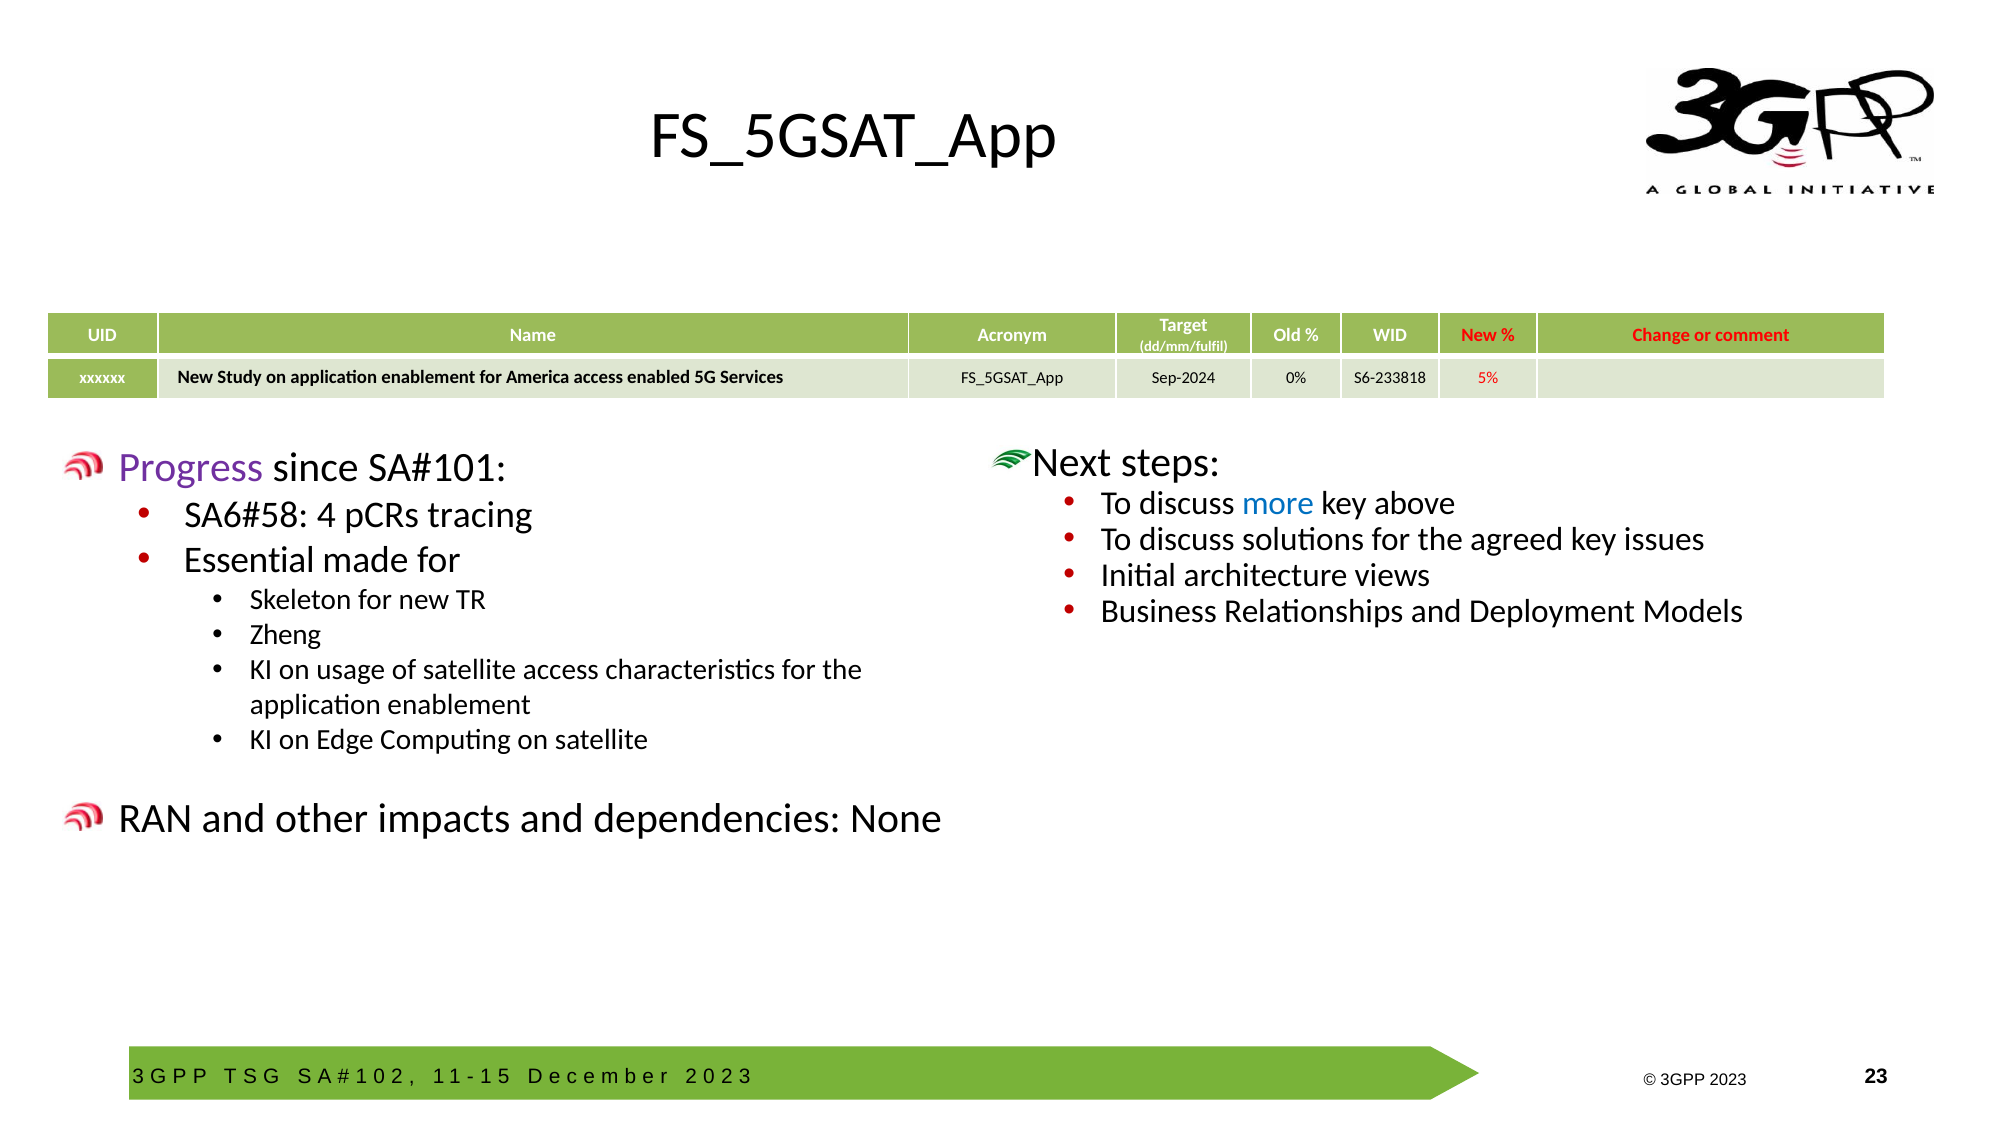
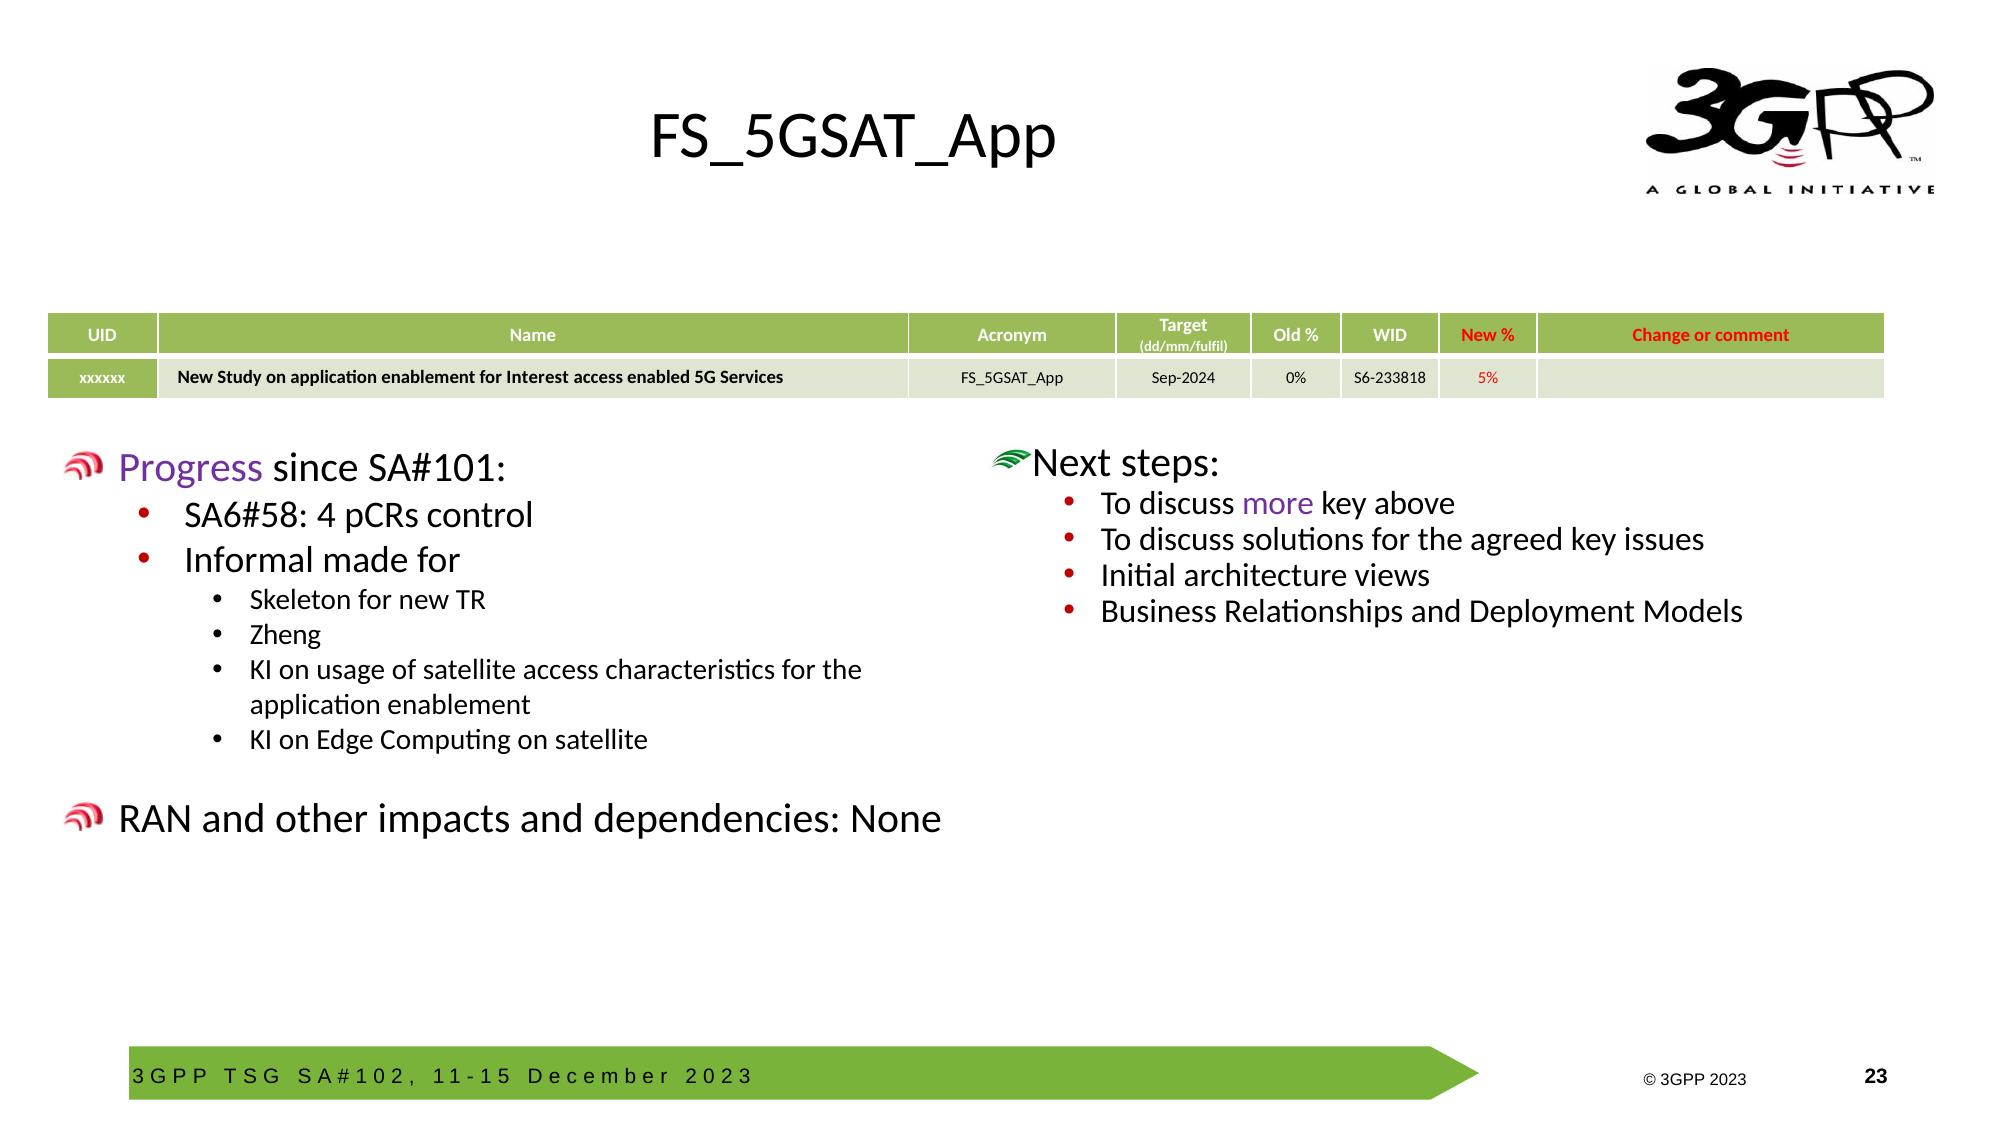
America: America -> Interest
more colour: blue -> purple
tracing: tracing -> control
Essential: Essential -> Informal
